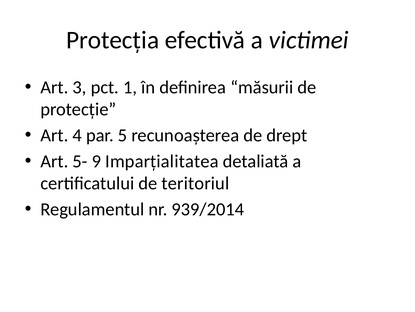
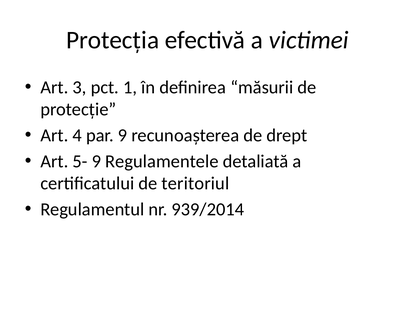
par 5: 5 -> 9
Imparțialitatea: Imparțialitatea -> Regulamentele
